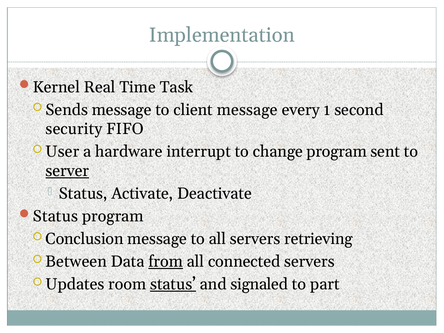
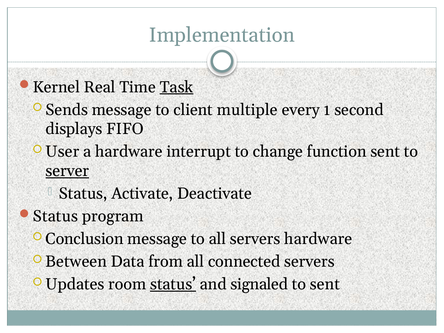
Task underline: none -> present
client message: message -> multiple
security: security -> displays
change program: program -> function
servers retrieving: retrieving -> hardware
from underline: present -> none
to part: part -> sent
